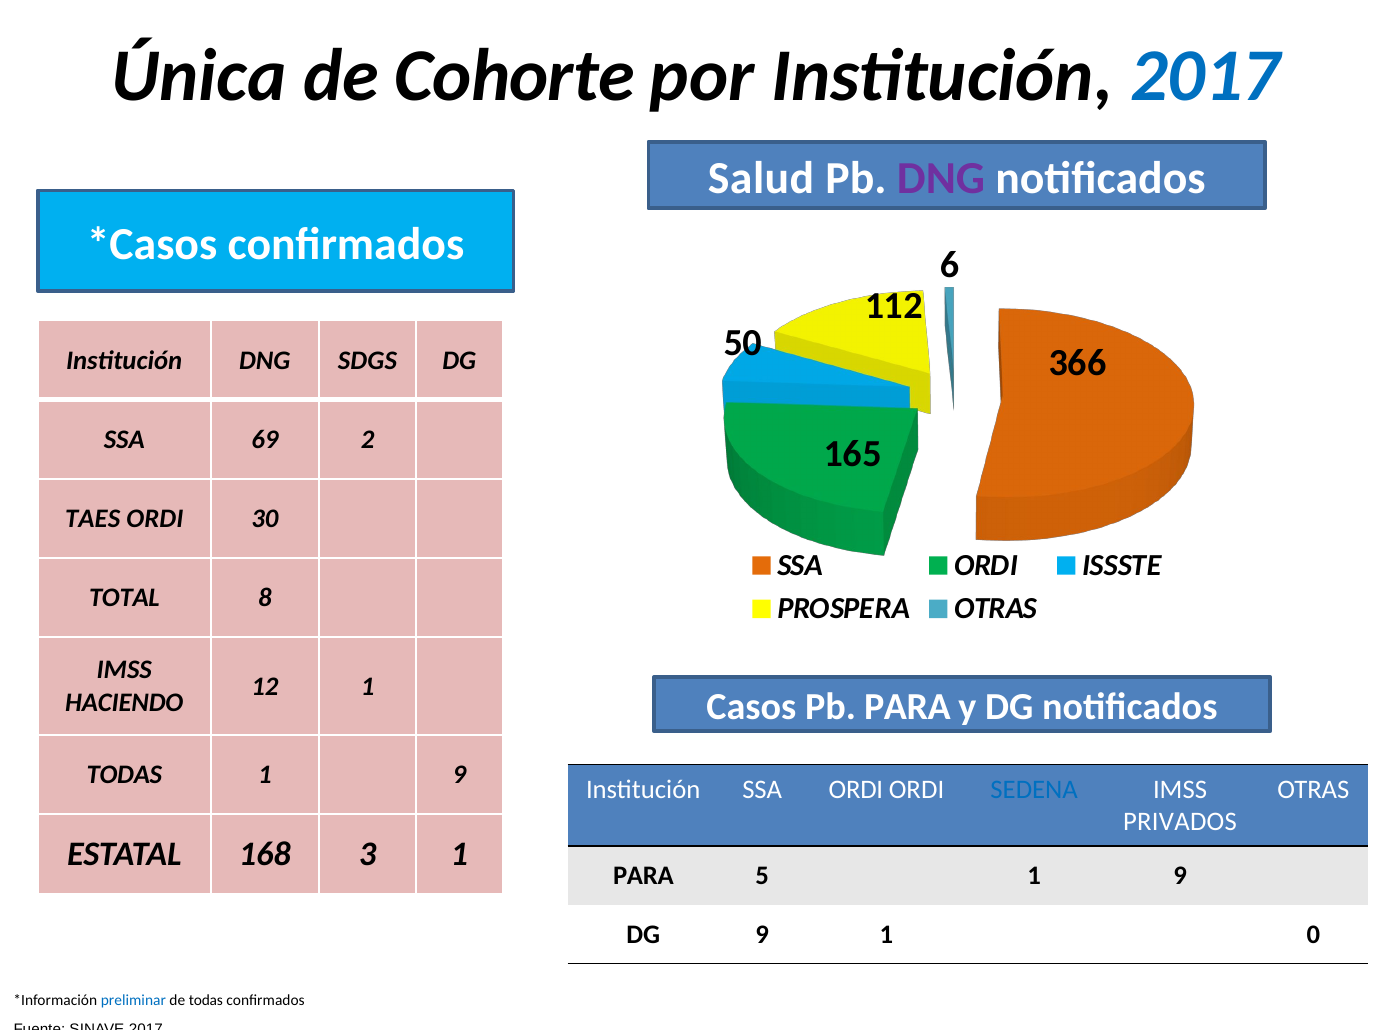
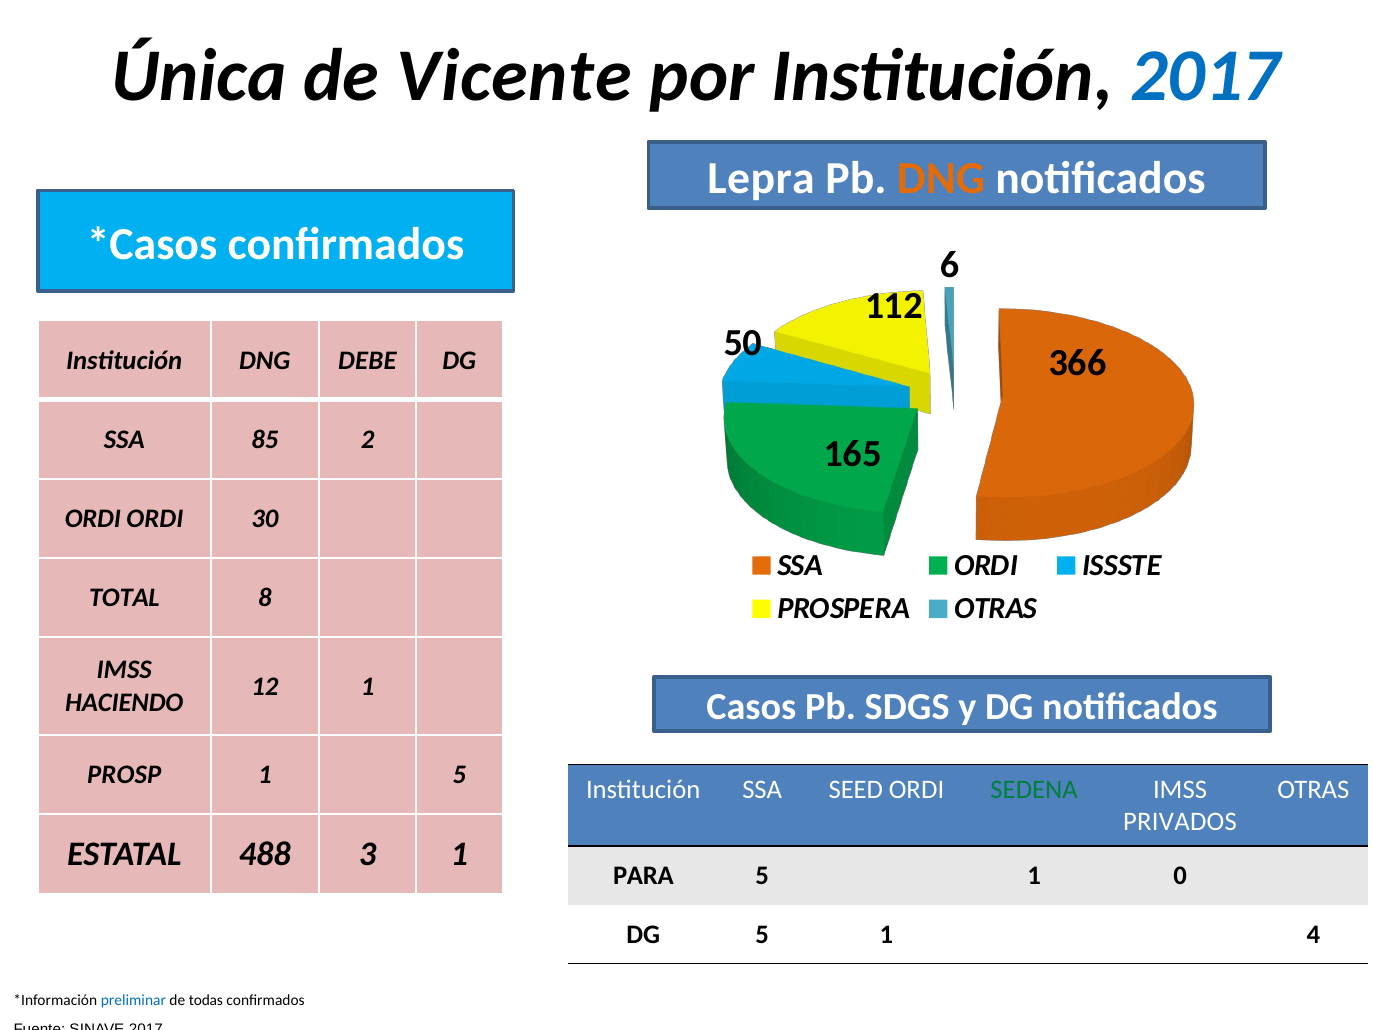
Cohorte: Cohorte -> Vicente
Salud: Salud -> Lepra
DNG at (941, 178) colour: purple -> orange
SDGS: SDGS -> DEBE
69: 69 -> 85
TAES at (93, 519): TAES -> ORDI
Pb PARA: PARA -> SDGS
TODAS at (124, 775): TODAS -> PROSP
9 at (459, 775): 9 -> 5
Institución SSA ORDI: ORDI -> SEED
SEDENA colour: blue -> green
168: 168 -> 488
5 1 9: 9 -> 0
DG 9: 9 -> 5
0: 0 -> 4
